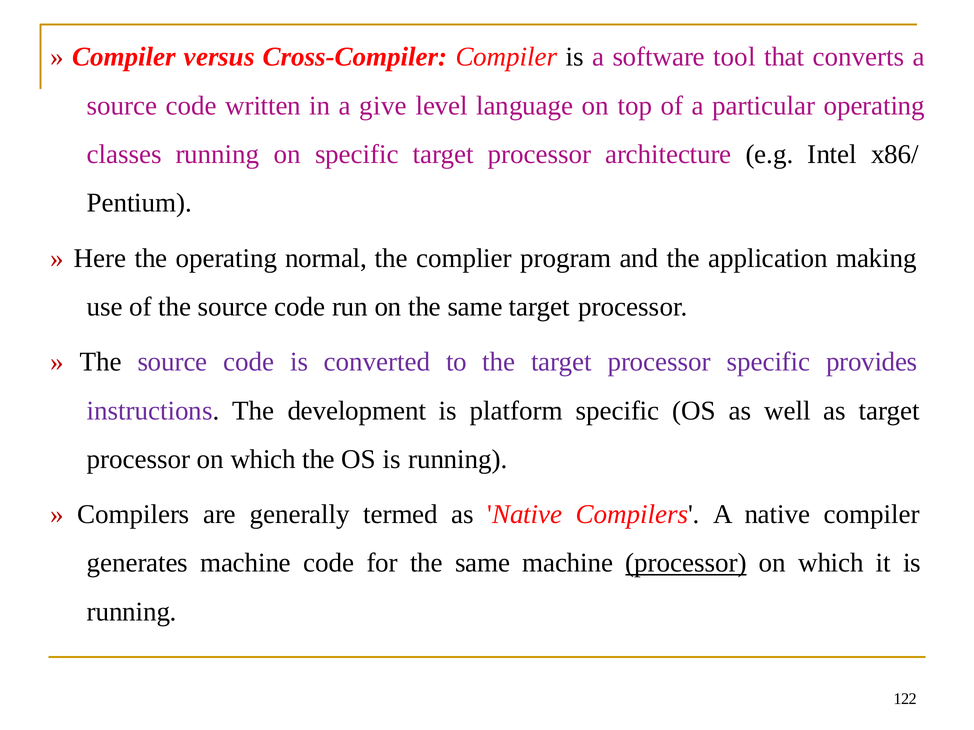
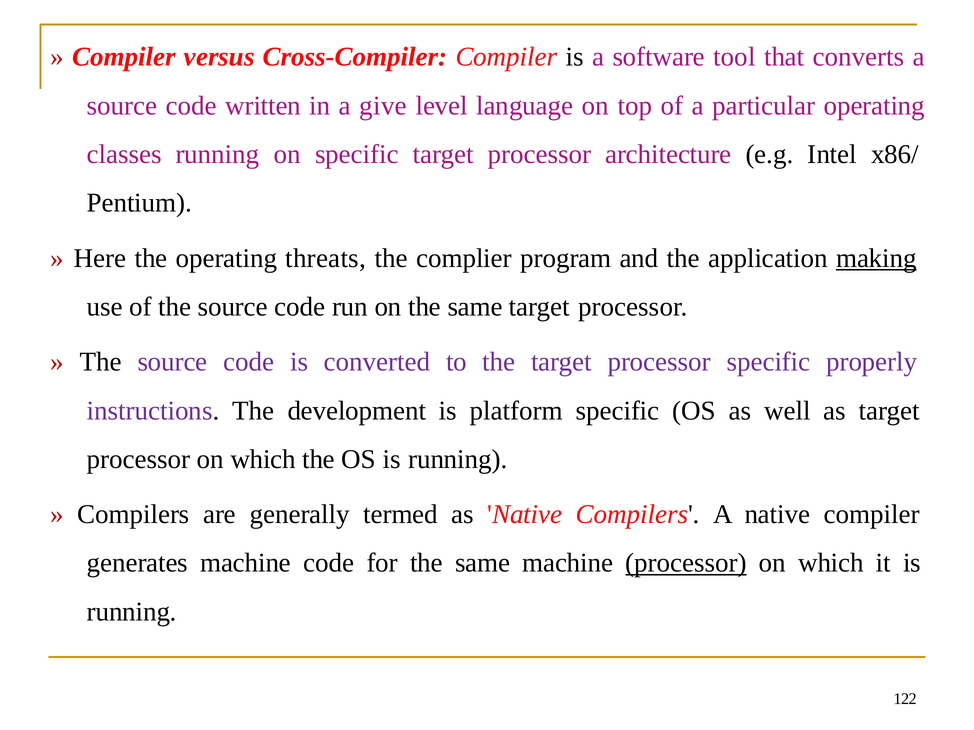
normal: normal -> threats
making underline: none -> present
provides: provides -> properly
